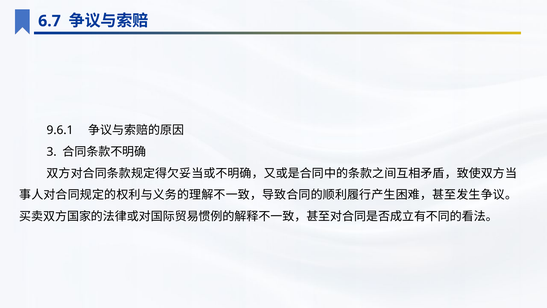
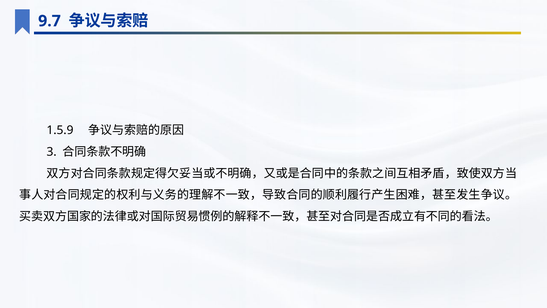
6.7: 6.7 -> 9.7
9.6.1: 9.6.1 -> 1.5.9
